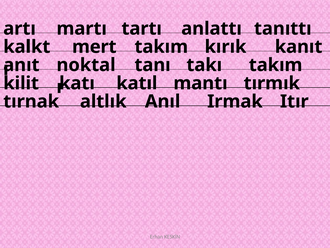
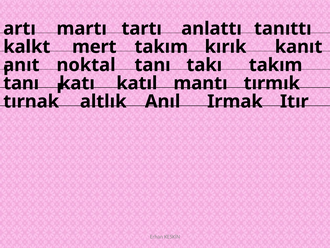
kilit at (21, 83): kilit -> tanı
